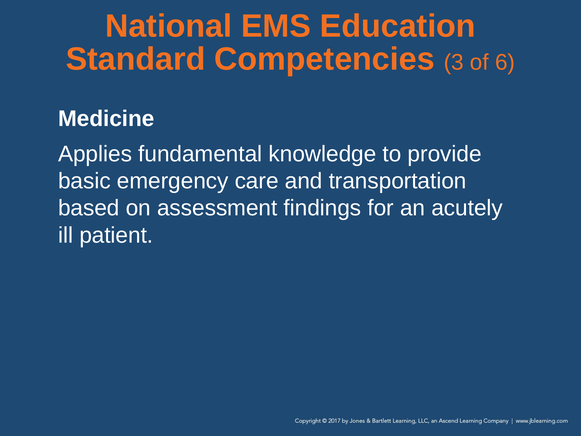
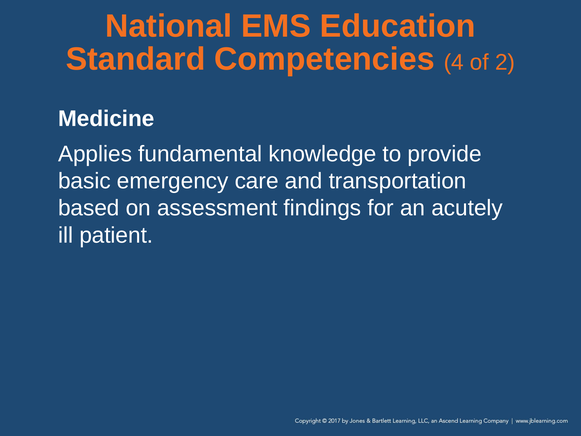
3: 3 -> 4
6: 6 -> 2
